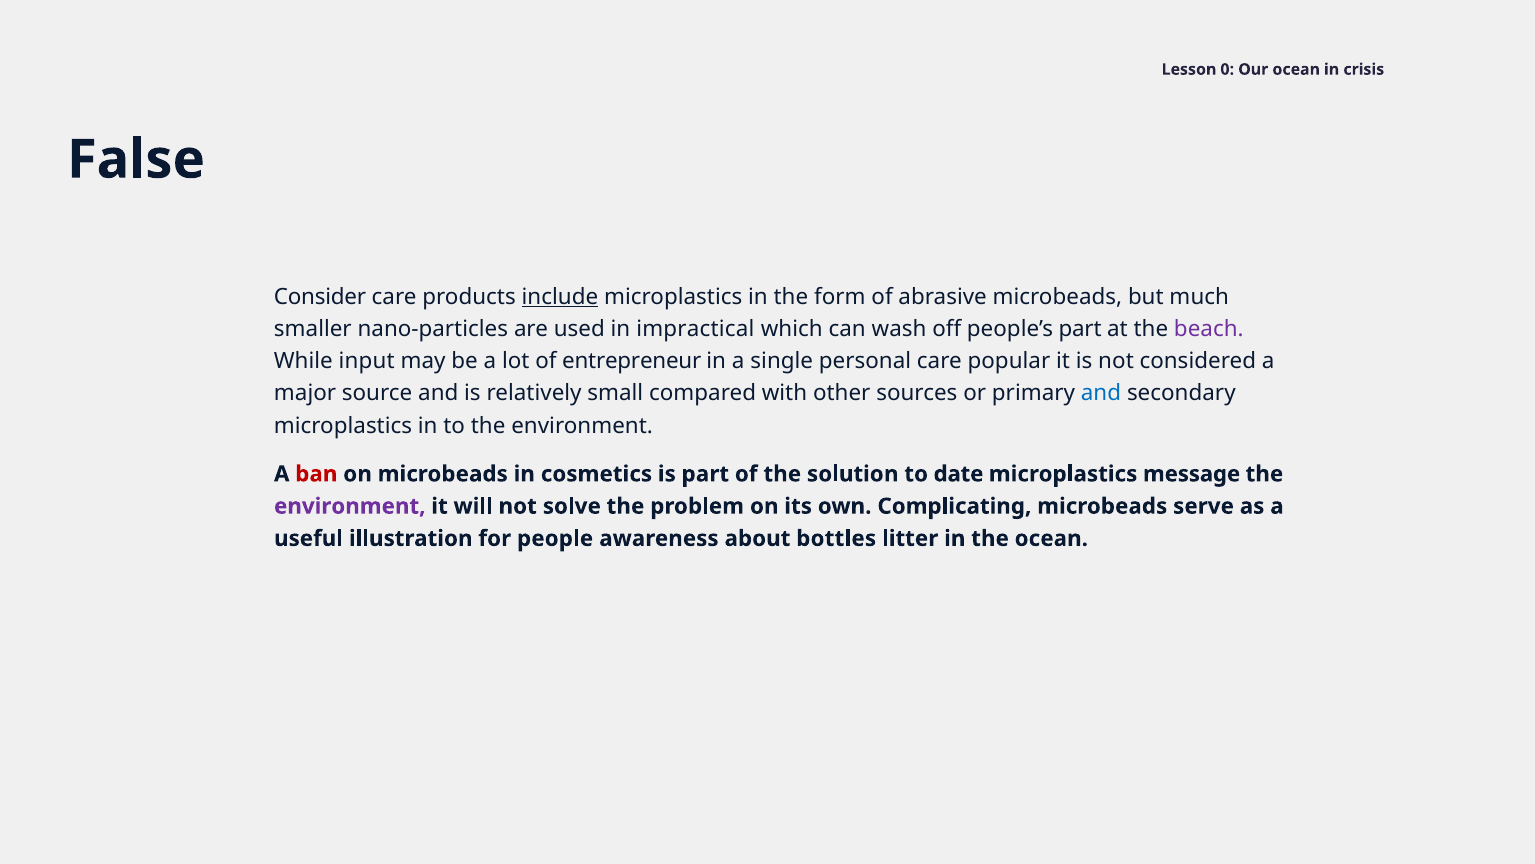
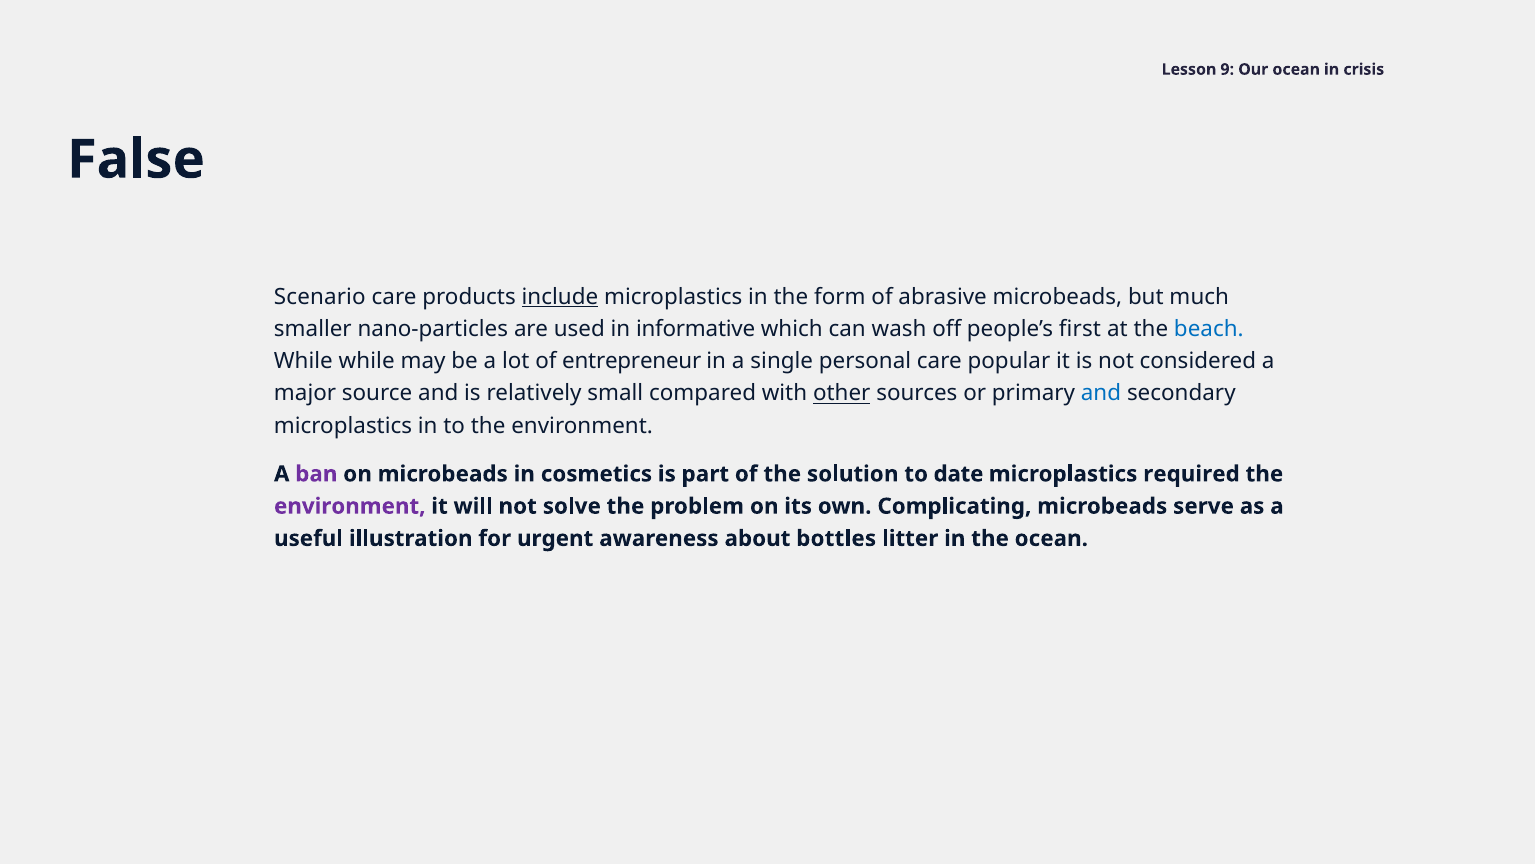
0: 0 -> 9
Consider: Consider -> Scenario
impractical: impractical -> informative
people’s part: part -> first
beach colour: purple -> blue
While input: input -> while
other underline: none -> present
ban colour: red -> purple
message: message -> required
people: people -> urgent
